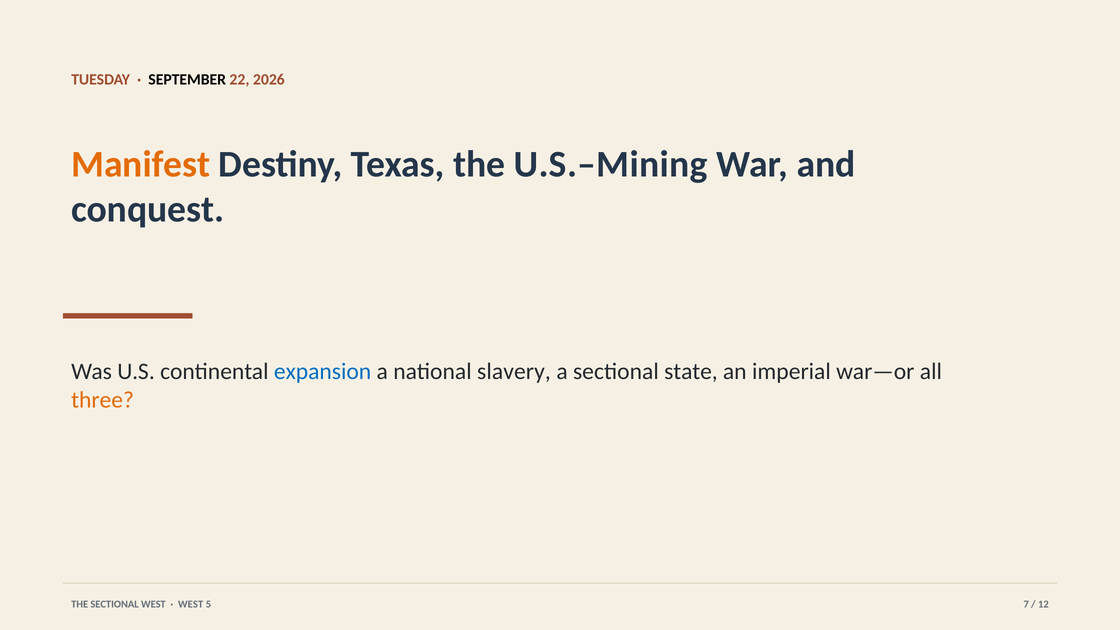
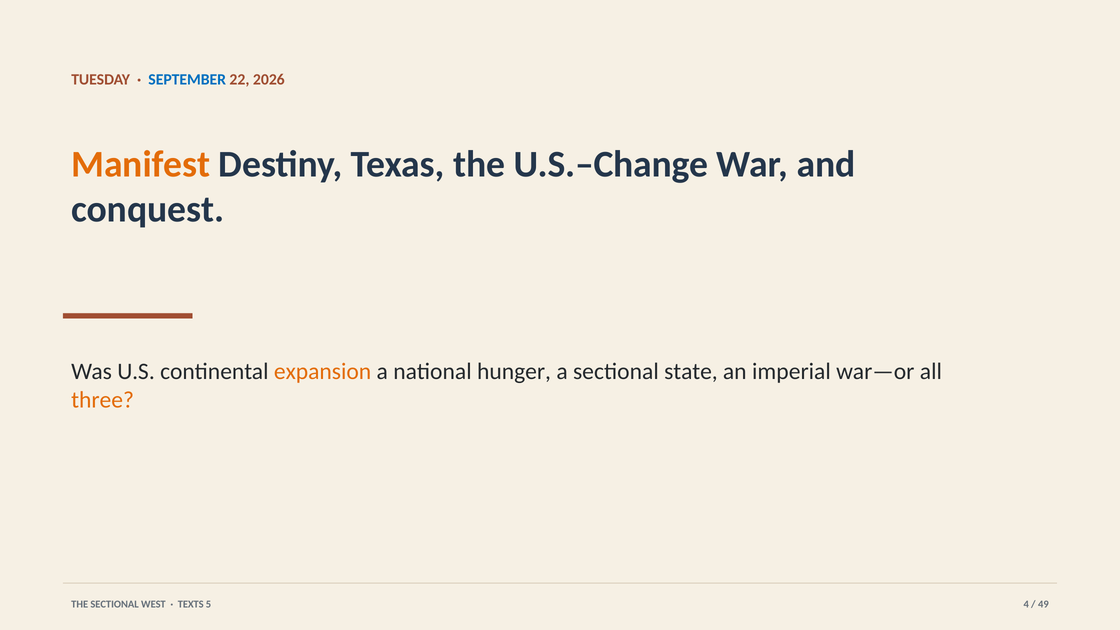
SEPTEMBER colour: black -> blue
U.S.–Mining: U.S.–Mining -> U.S.–Change
expansion colour: blue -> orange
slavery: slavery -> hunger
WEST at (191, 604): WEST -> TEXTS
7: 7 -> 4
12: 12 -> 49
